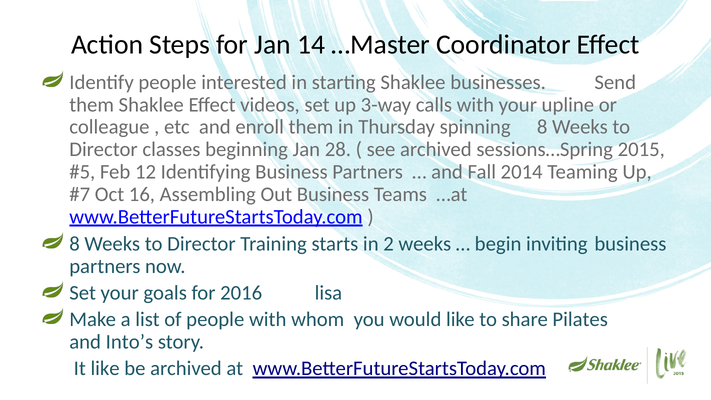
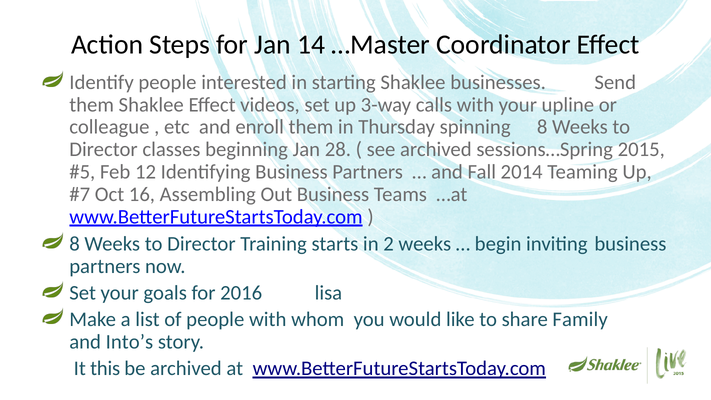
Pilates: Pilates -> Family
It like: like -> this
